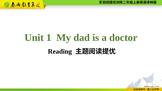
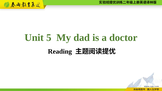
1: 1 -> 5
